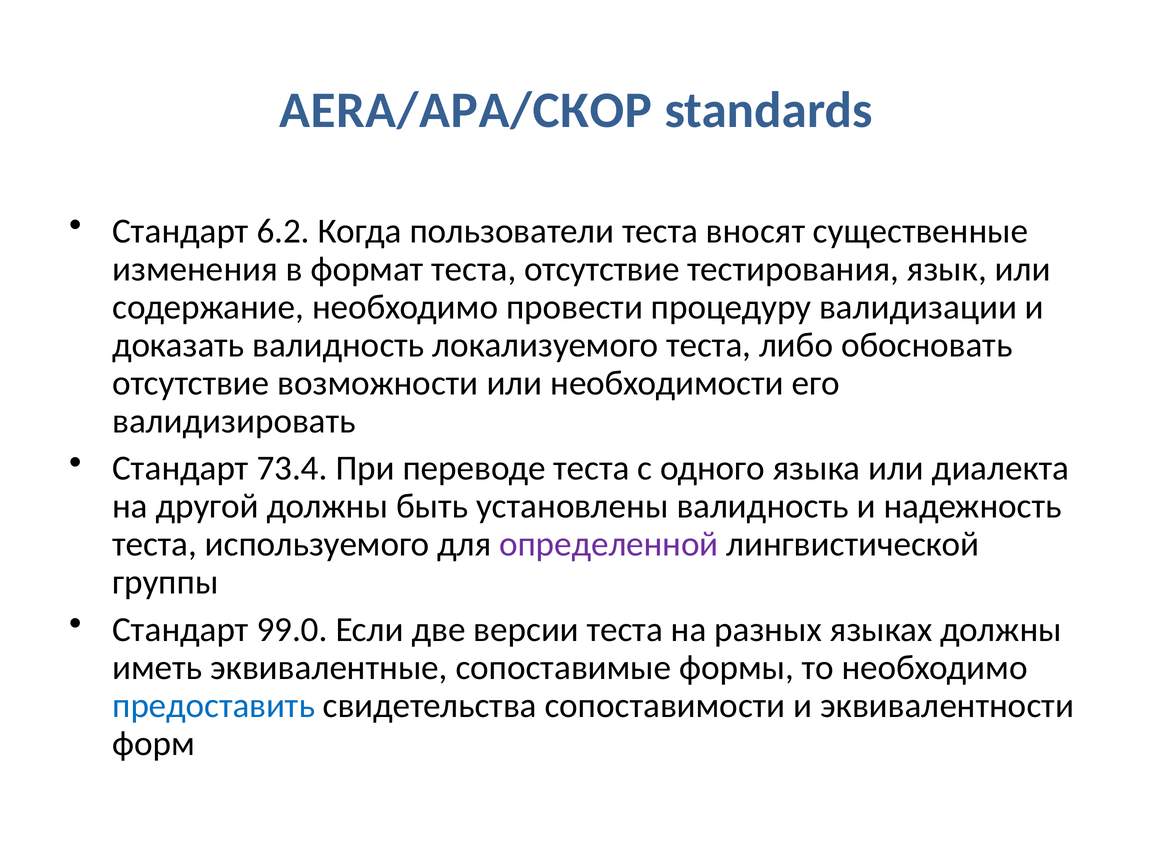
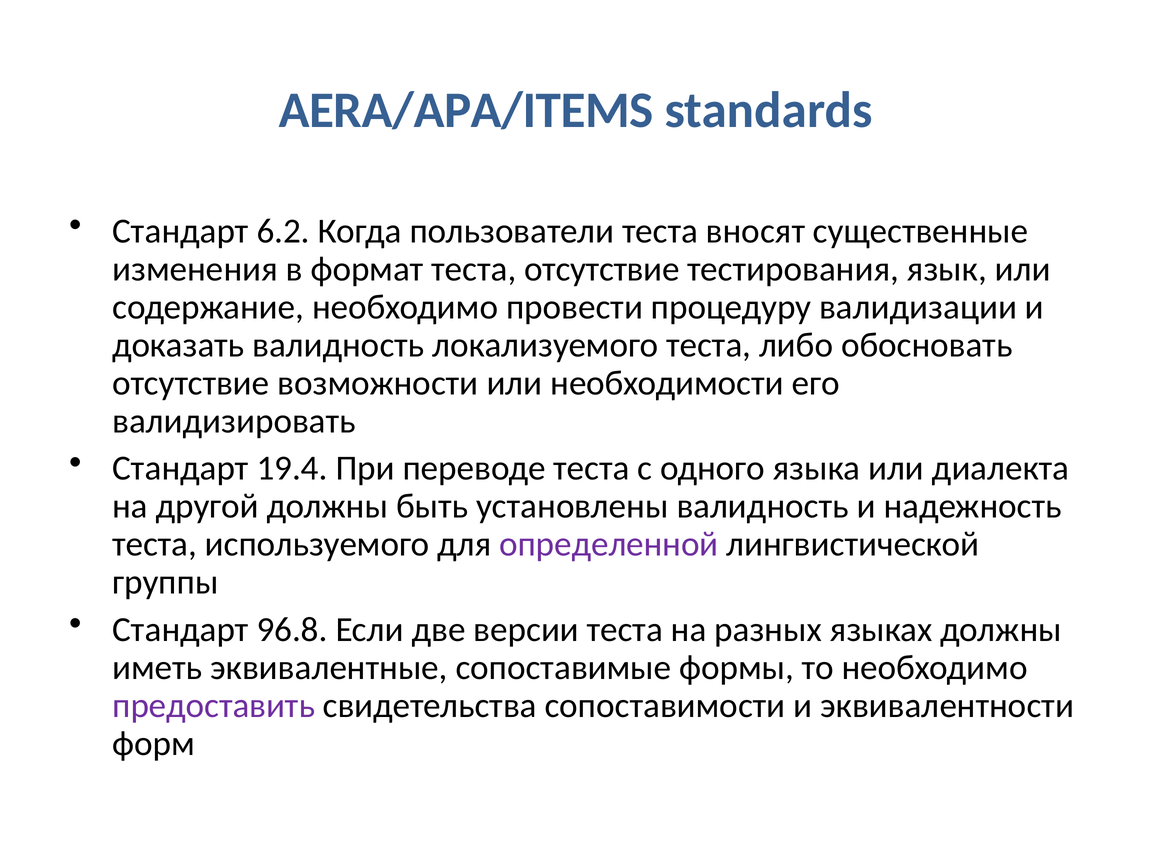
AERA/APA/СКОР: AERA/APA/СКОР -> AERA/APA/ITEMS
73.4: 73.4 -> 19.4
99.0: 99.0 -> 96.8
предоставить colour: blue -> purple
